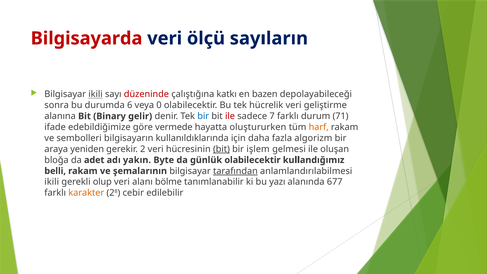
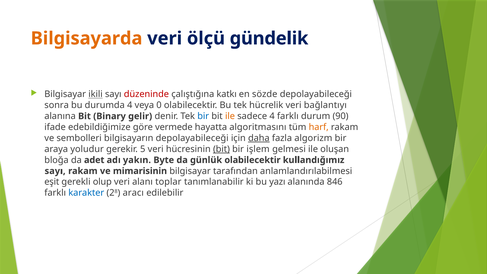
Bilgisayarda colour: red -> orange
sayıların: sayıların -> gündelik
bazen: bazen -> sözde
durumda 6: 6 -> 4
geliştirme: geliştirme -> bağlantıyı
ile at (230, 116) colour: red -> orange
sadece 7: 7 -> 4
71: 71 -> 90
oluştururken: oluştururken -> algoritmasını
bilgisayarın kullanıldıklarında: kullanıldıklarında -> depolayabileceği
daha underline: none -> present
yeniden: yeniden -> yoludur
2: 2 -> 5
belli at (55, 171): belli -> sayı
şemalarının: şemalarının -> mimarisinin
tarafından underline: present -> none
ikili at (52, 182): ikili -> eşit
bölme: bölme -> toplar
677: 677 -> 846
karakter colour: orange -> blue
cebir: cebir -> aracı
